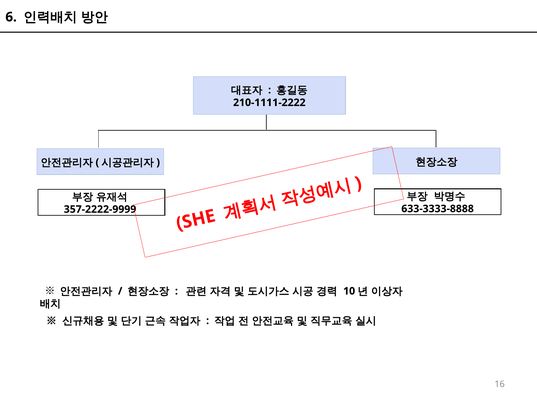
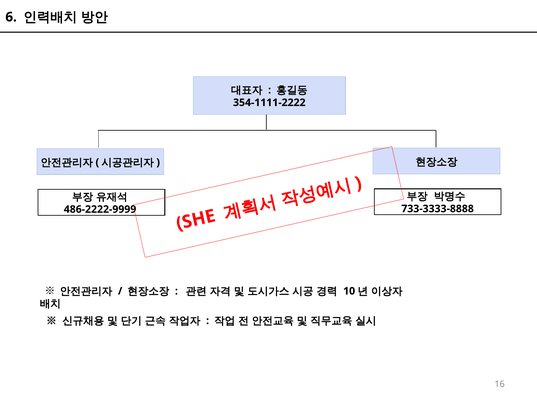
210-1111-2222: 210-1111-2222 -> 354-1111-2222
633-3333-8888: 633-3333-8888 -> 733-3333-8888
357-2222-9999: 357-2222-9999 -> 486-2222-9999
